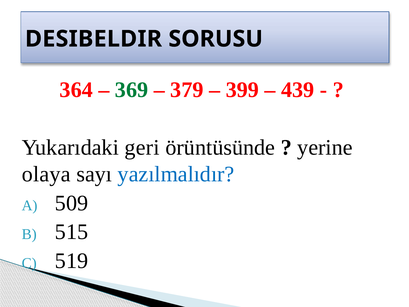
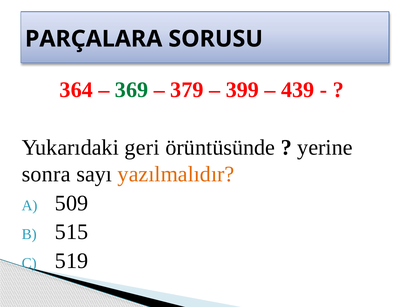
DESIBELDIR: DESIBELDIR -> PARÇALARA
olaya: olaya -> sonra
yazılmalıdır colour: blue -> orange
